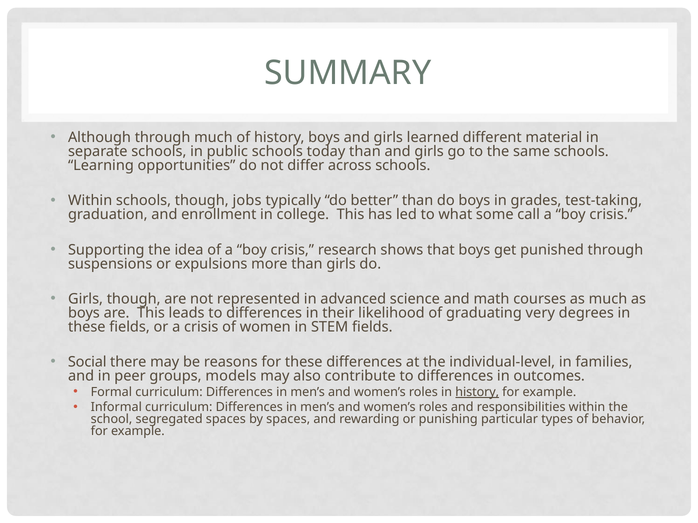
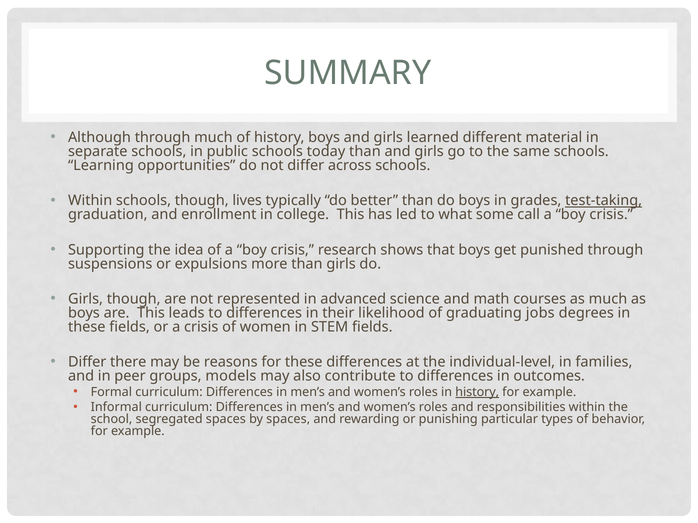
jobs: jobs -> lives
test-taking underline: none -> present
very: very -> jobs
Social at (87, 362): Social -> Differ
